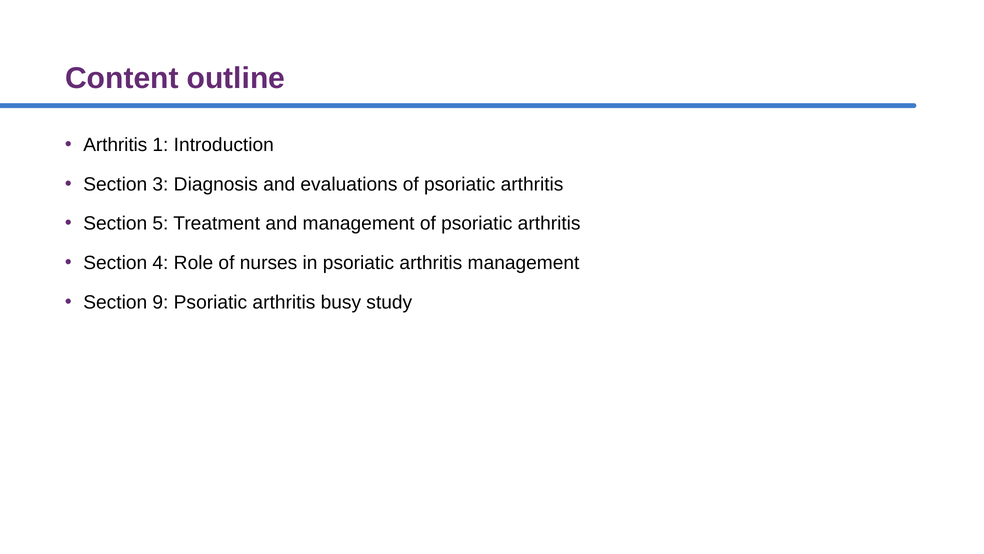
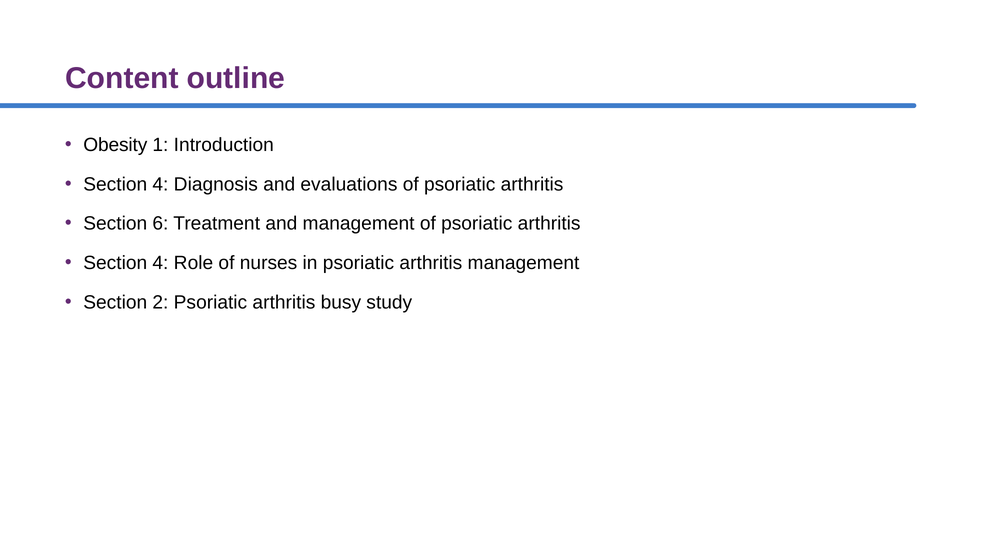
Arthritis at (115, 145): Arthritis -> Obesity
3 at (160, 184): 3 -> 4
5: 5 -> 6
9: 9 -> 2
